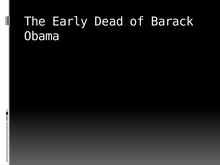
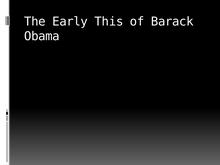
Dead: Dead -> This
